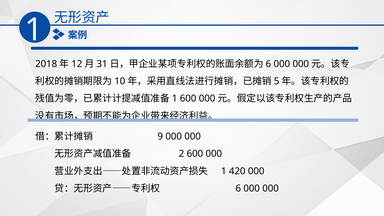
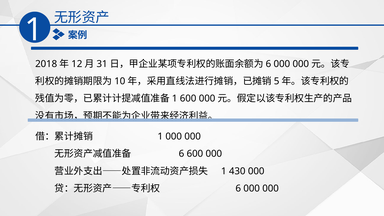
9 at (160, 137): 9 -> 1
2 at (181, 154): 2 -> 6
420: 420 -> 430
